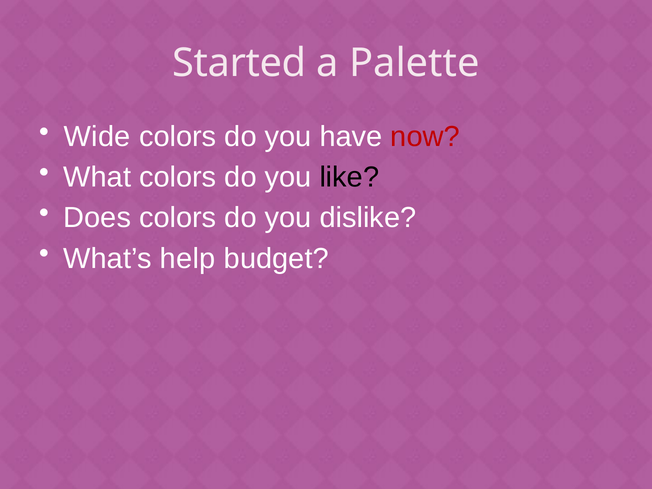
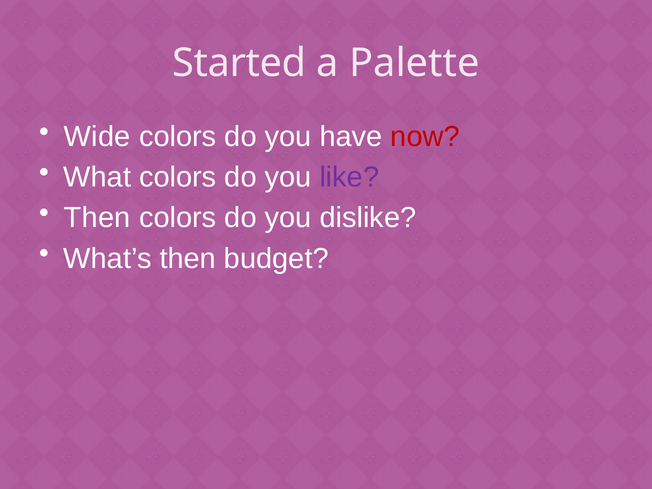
like colour: black -> purple
Does at (97, 218): Does -> Then
What’s help: help -> then
